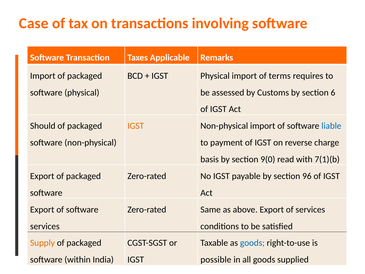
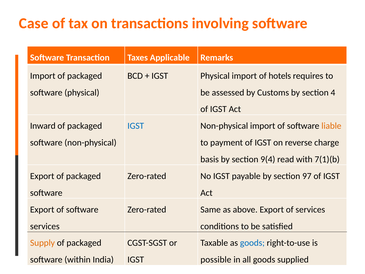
terms: terms -> hotels
6: 6 -> 4
Should: Should -> Inward
IGST at (136, 126) colour: orange -> blue
liable colour: blue -> orange
9(0: 9(0 -> 9(4
96: 96 -> 97
